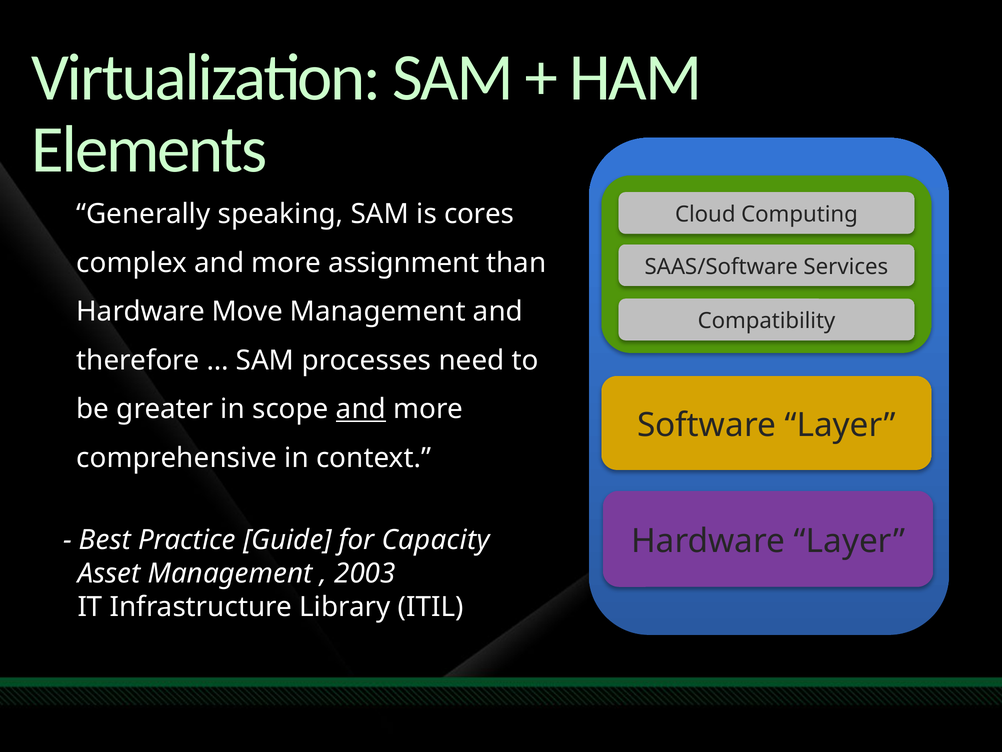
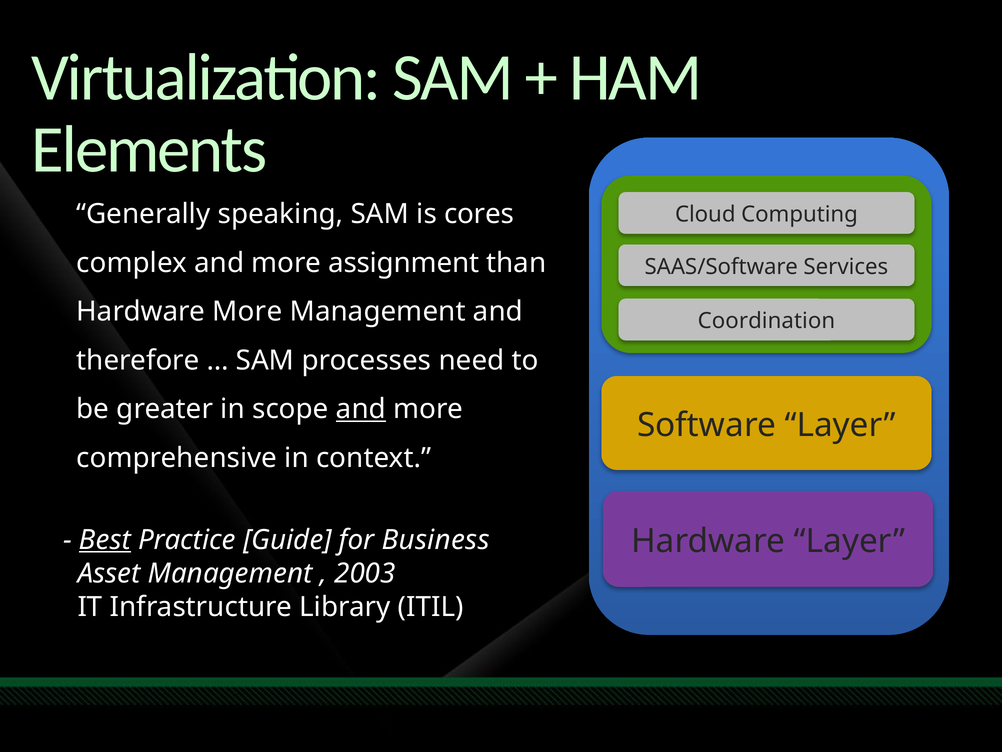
Hardware Move: Move -> More
Compatibility: Compatibility -> Coordination
Best underline: none -> present
Capacity: Capacity -> Business
